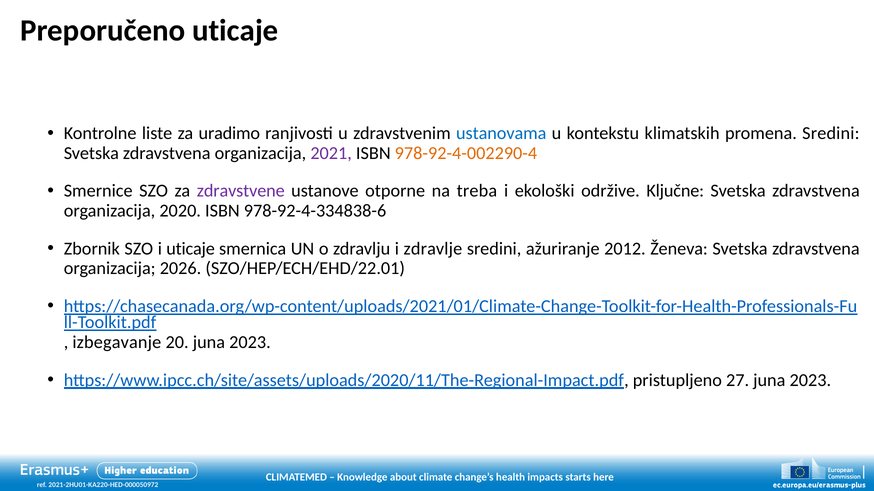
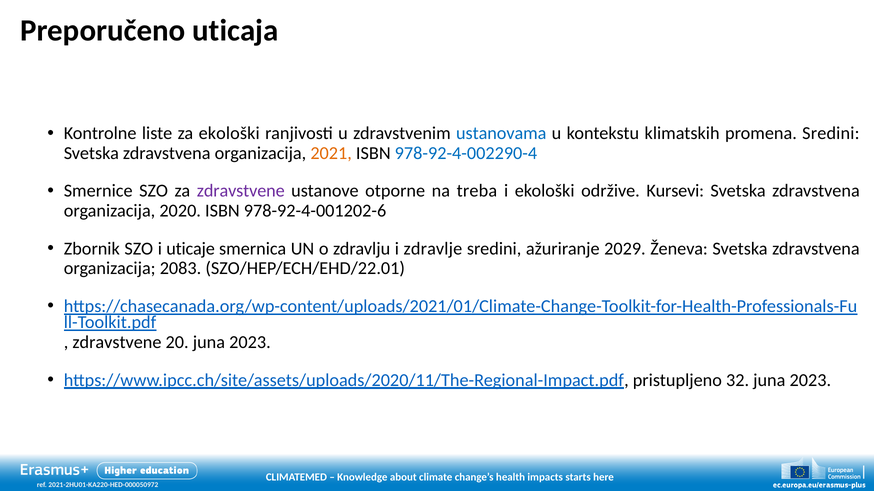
Preporučeno uticaje: uticaje -> uticaja
za uradimo: uradimo -> ekološki
2021 colour: purple -> orange
978-92-4-002290-4 colour: orange -> blue
Ključne: Ključne -> Kursevi
978-92-4-334838-6: 978-92-4-334838-6 -> 978-92-4-001202-6
2012: 2012 -> 2029
2026: 2026 -> 2083
izbegavanje at (117, 343): izbegavanje -> zdravstvene
27: 27 -> 32
